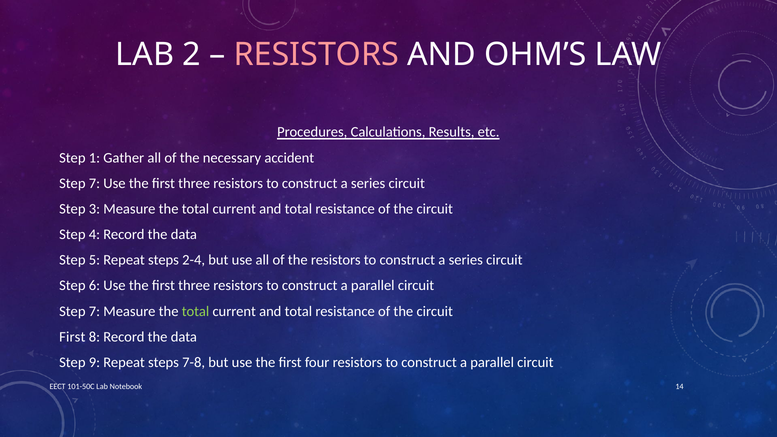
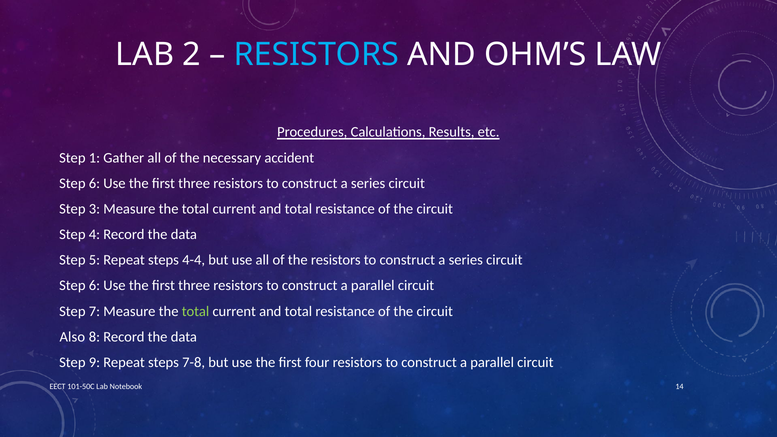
RESISTORS at (316, 55) colour: pink -> light blue
7 at (94, 183): 7 -> 6
2-4: 2-4 -> 4-4
First at (72, 337): First -> Also
